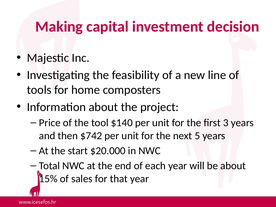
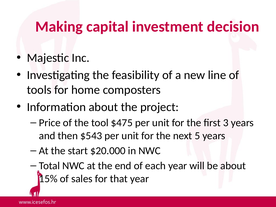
$140: $140 -> $475
$742: $742 -> $543
